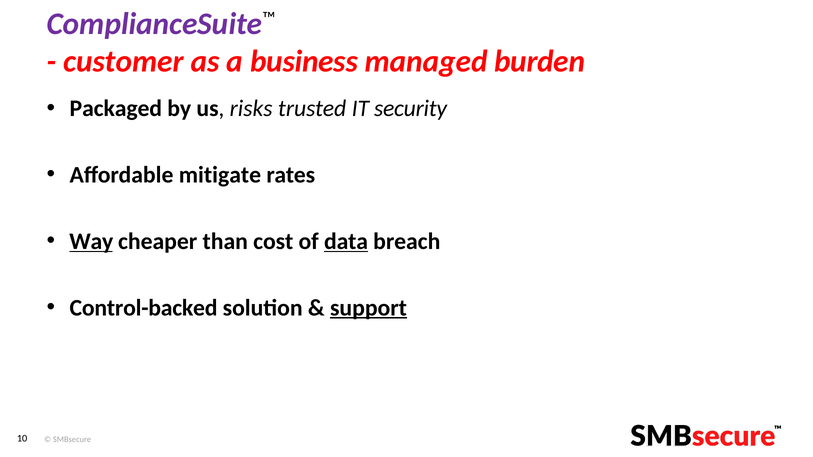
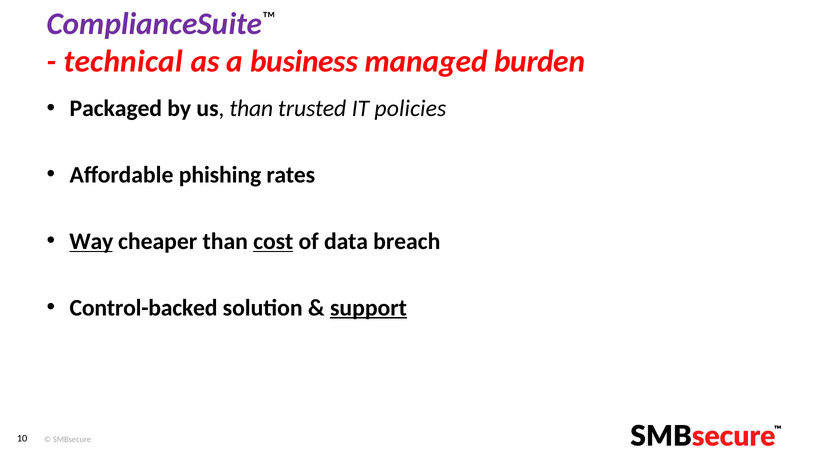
customer: customer -> technical
us risks: risks -> than
security: security -> policies
mitigate: mitigate -> phishing
cost underline: none -> present
data underline: present -> none
